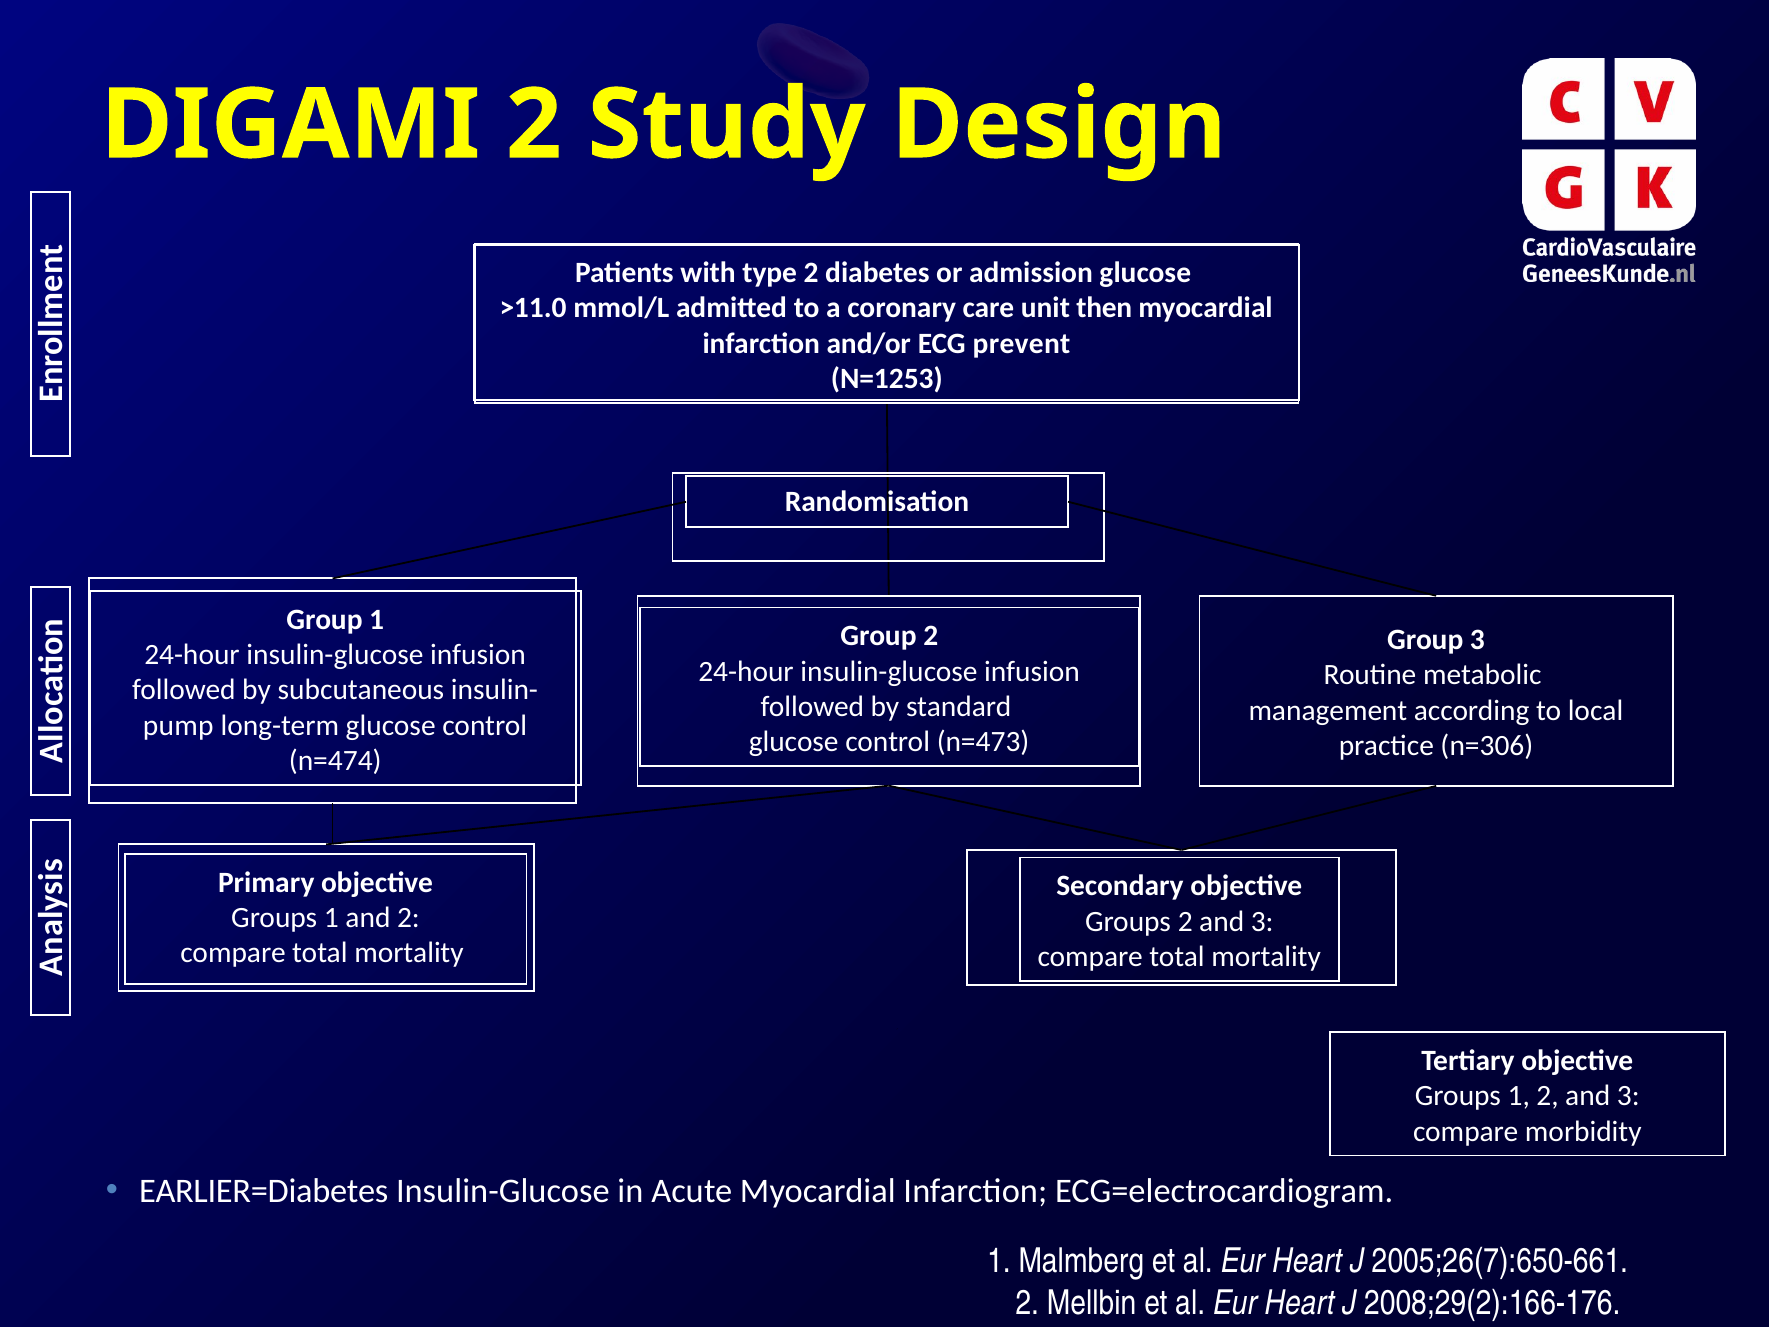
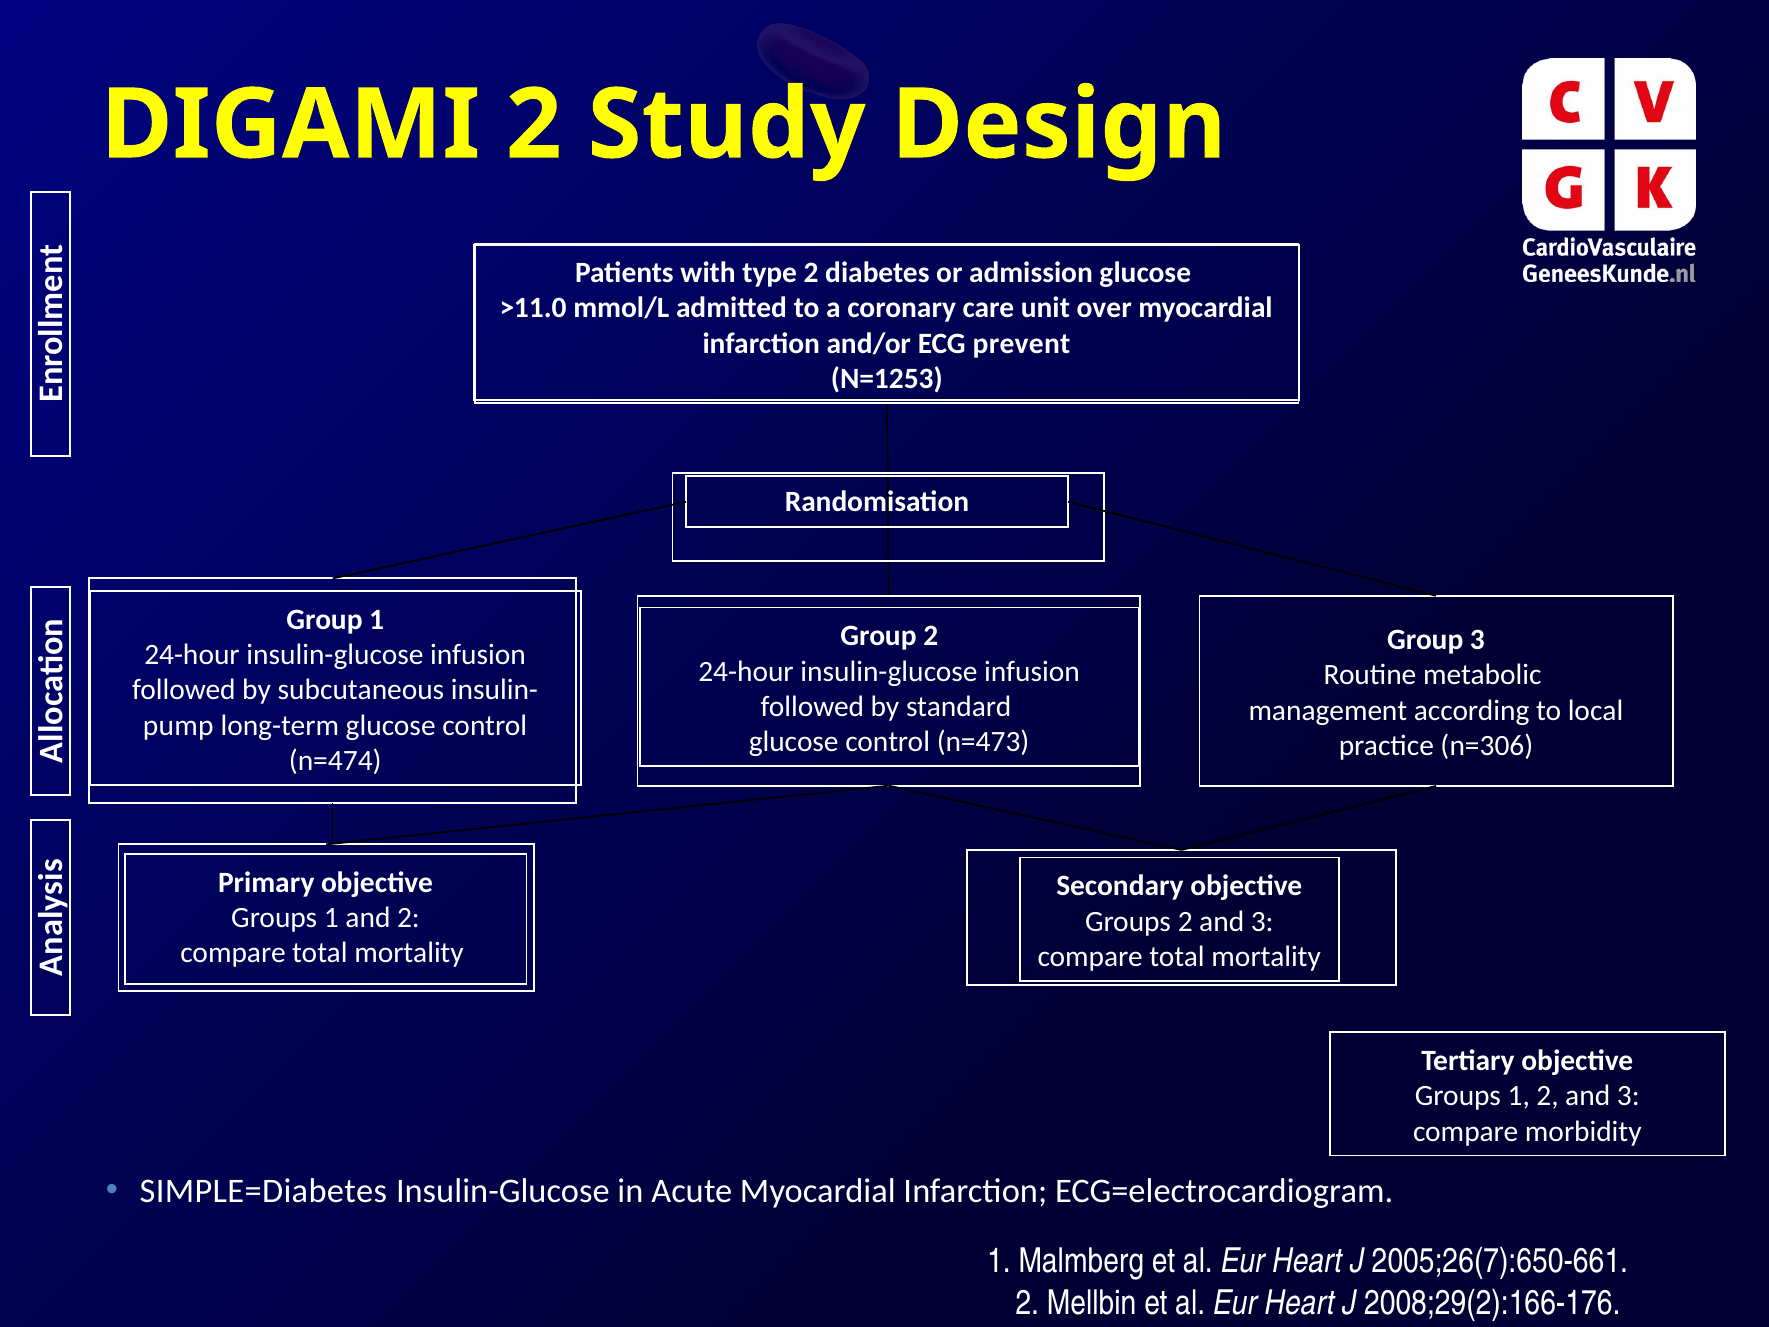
then: then -> over
EARLIER=Diabetes: EARLIER=Diabetes -> SIMPLE=Diabetes
